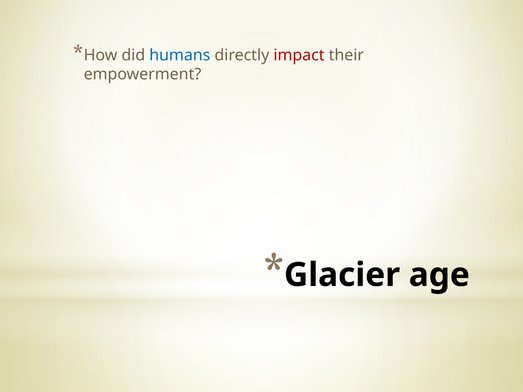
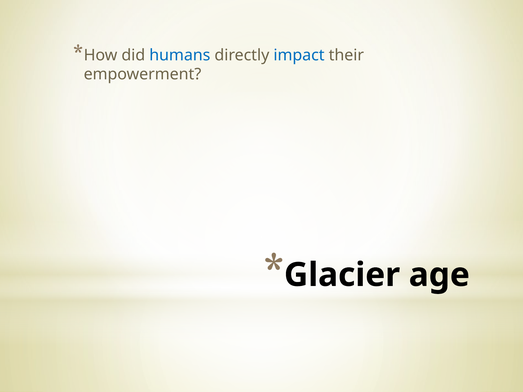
impact colour: red -> blue
